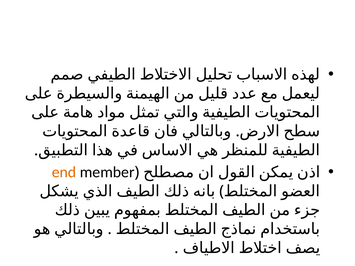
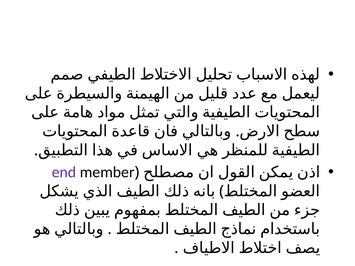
end colour: orange -> purple
